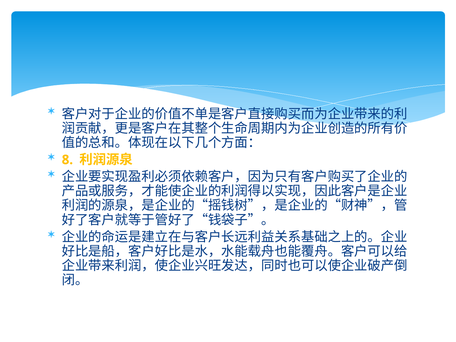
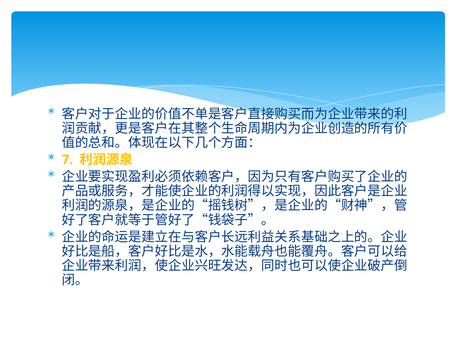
8: 8 -> 7
